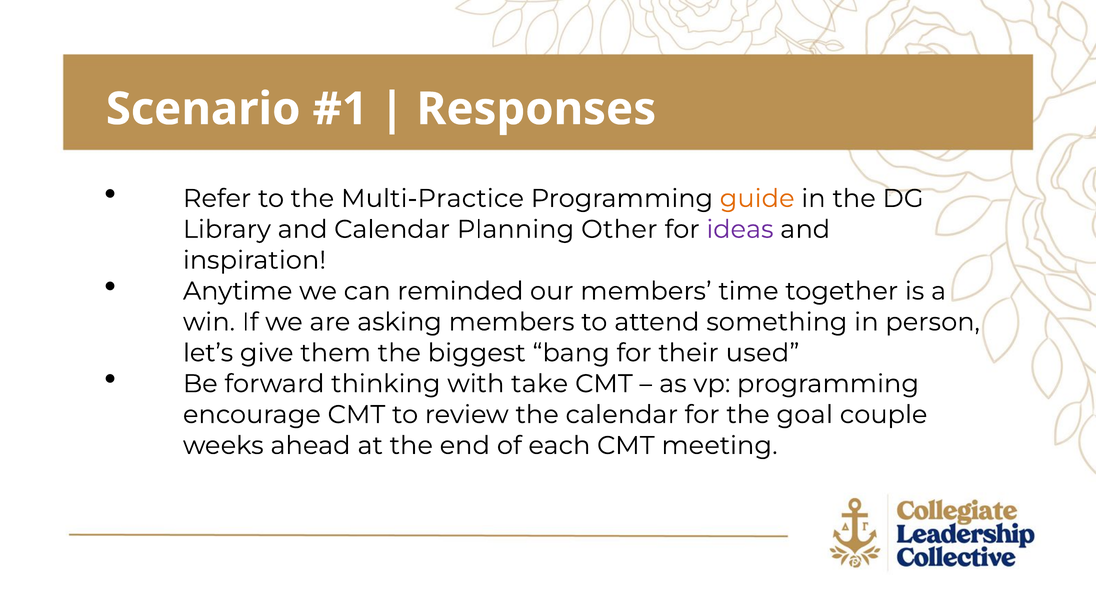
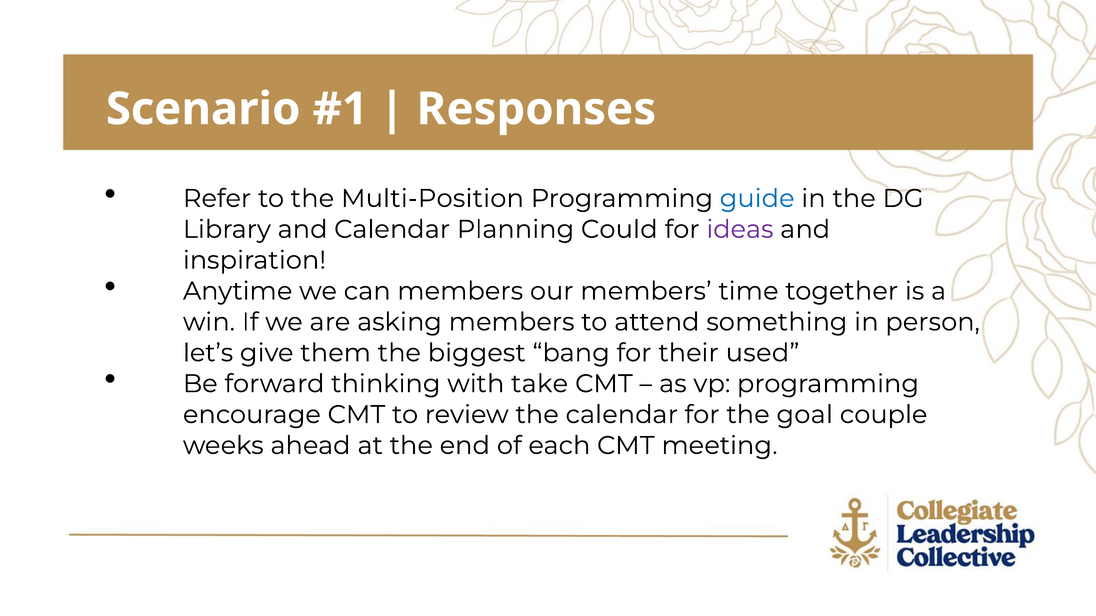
Multi-Practice: Multi-Practice -> Multi-Position
guide colour: orange -> blue
Other: Other -> Could
can reminded: reminded -> members
